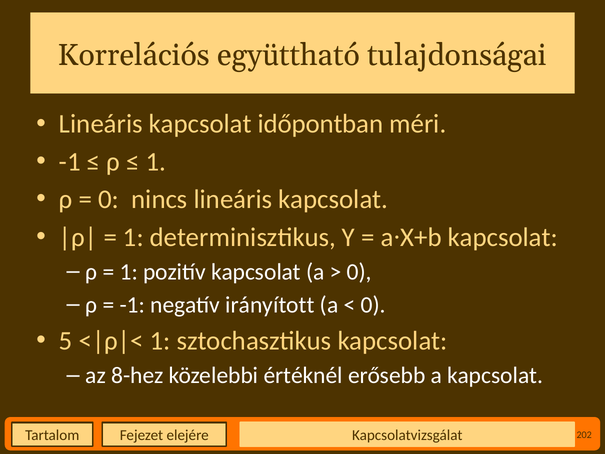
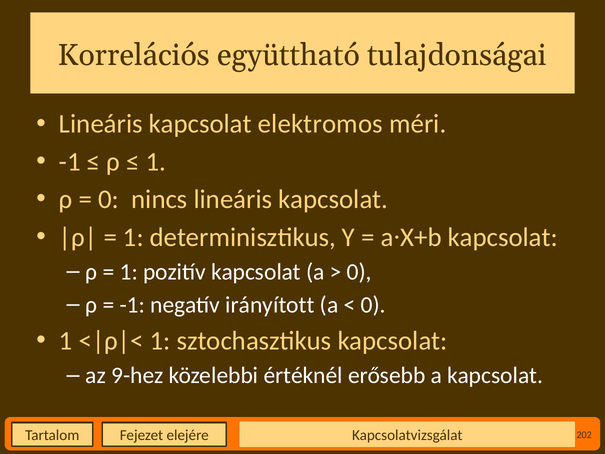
időpontban: időpontban -> elektromos
5 at (66, 341): 5 -> 1
8-hez: 8-hez -> 9-hez
